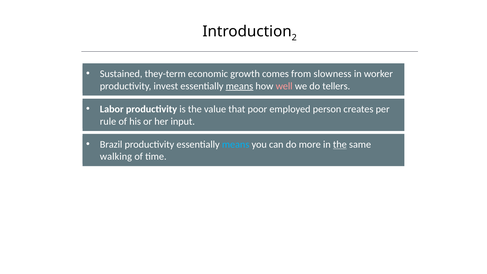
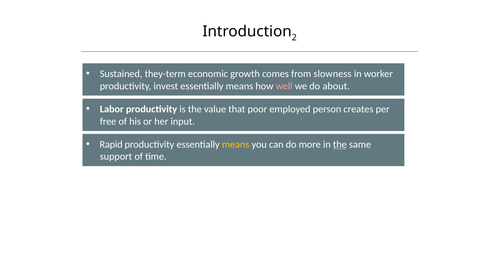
means at (239, 86) underline: present -> none
tellers: tellers -> about
rule: rule -> free
Brazil: Brazil -> Rapid
means at (236, 144) colour: light blue -> yellow
walking: walking -> support
